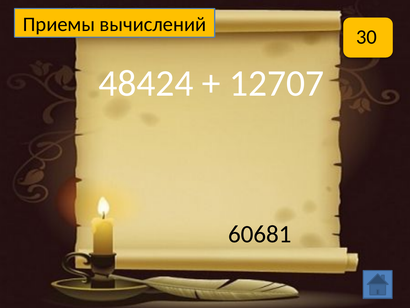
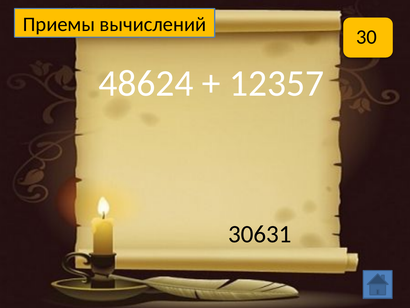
48424: 48424 -> 48624
12707: 12707 -> 12357
60681: 60681 -> 30631
